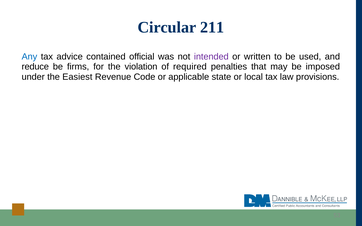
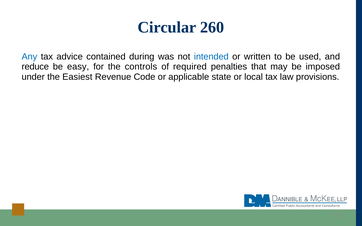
211: 211 -> 260
official: official -> during
intended colour: purple -> blue
firms: firms -> easy
violation: violation -> controls
